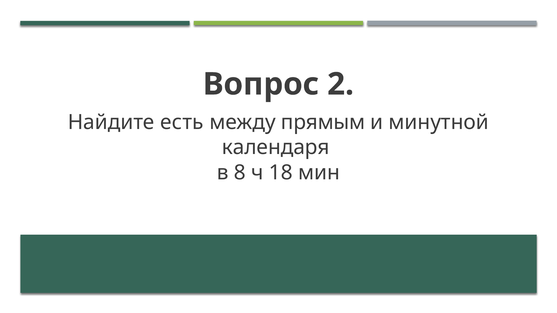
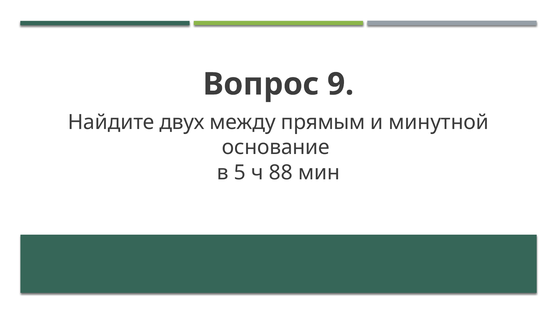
2: 2 -> 9
есть: есть -> двух
календаря: календаря -> основание
8: 8 -> 5
18: 18 -> 88
